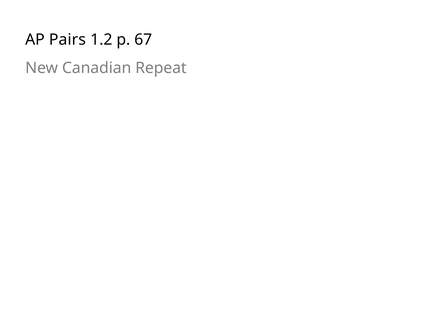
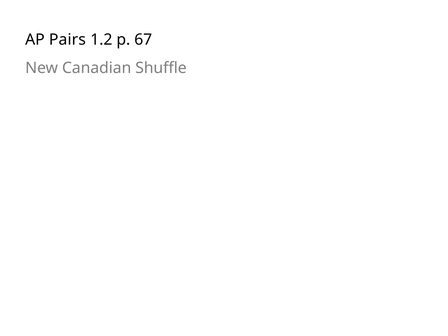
Repeat: Repeat -> Shuffle
